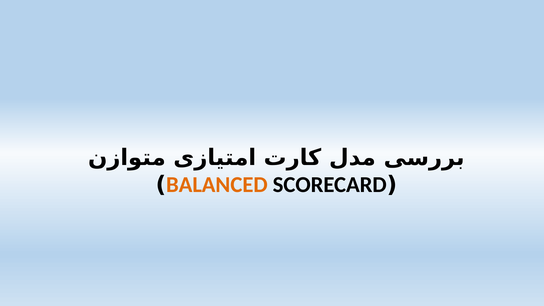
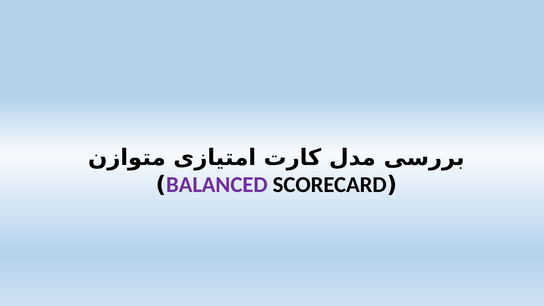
BALANCED colour: orange -> purple
